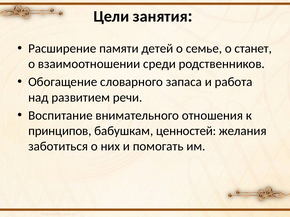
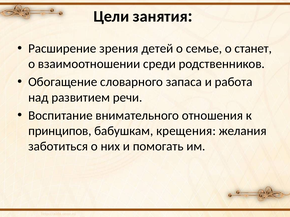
памяти: памяти -> зрения
ценностей: ценностей -> крещения
